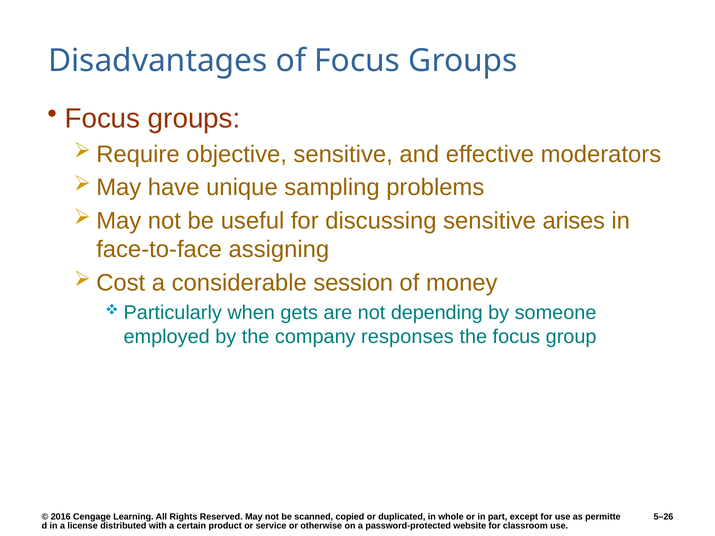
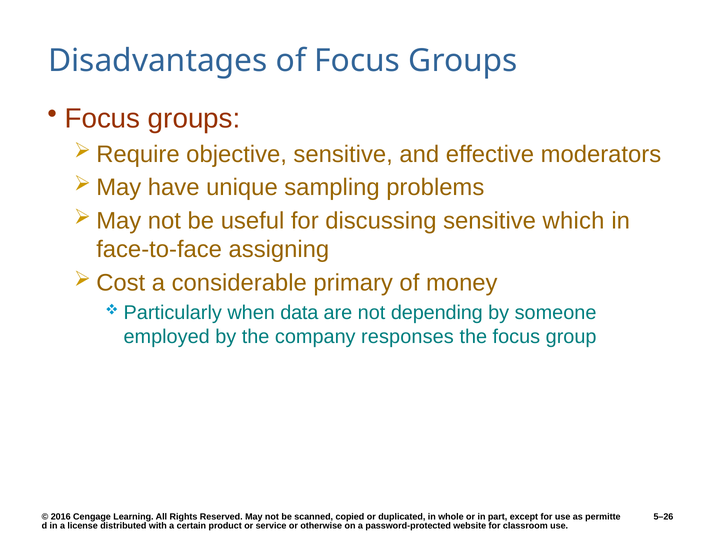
arises: arises -> which
session: session -> primary
gets: gets -> data
